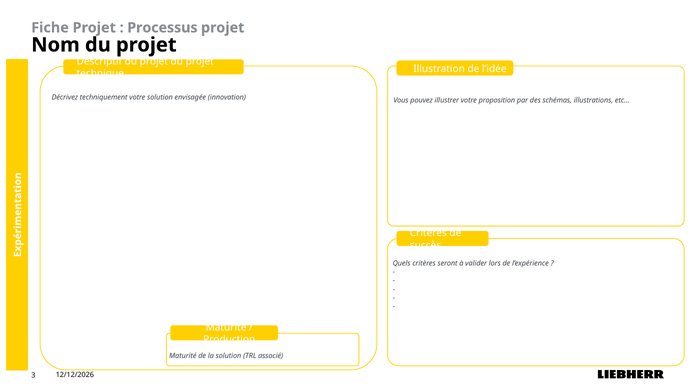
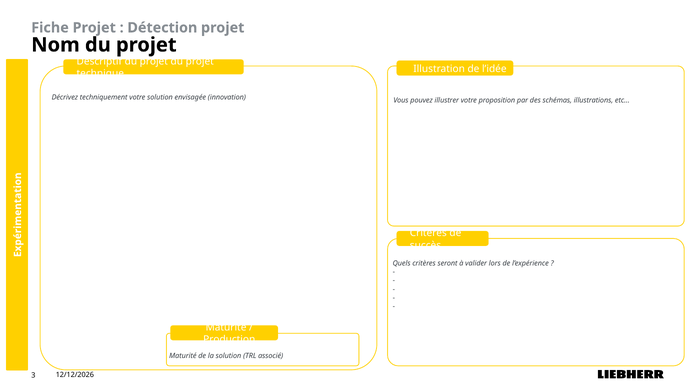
Processus: Processus -> Détection
